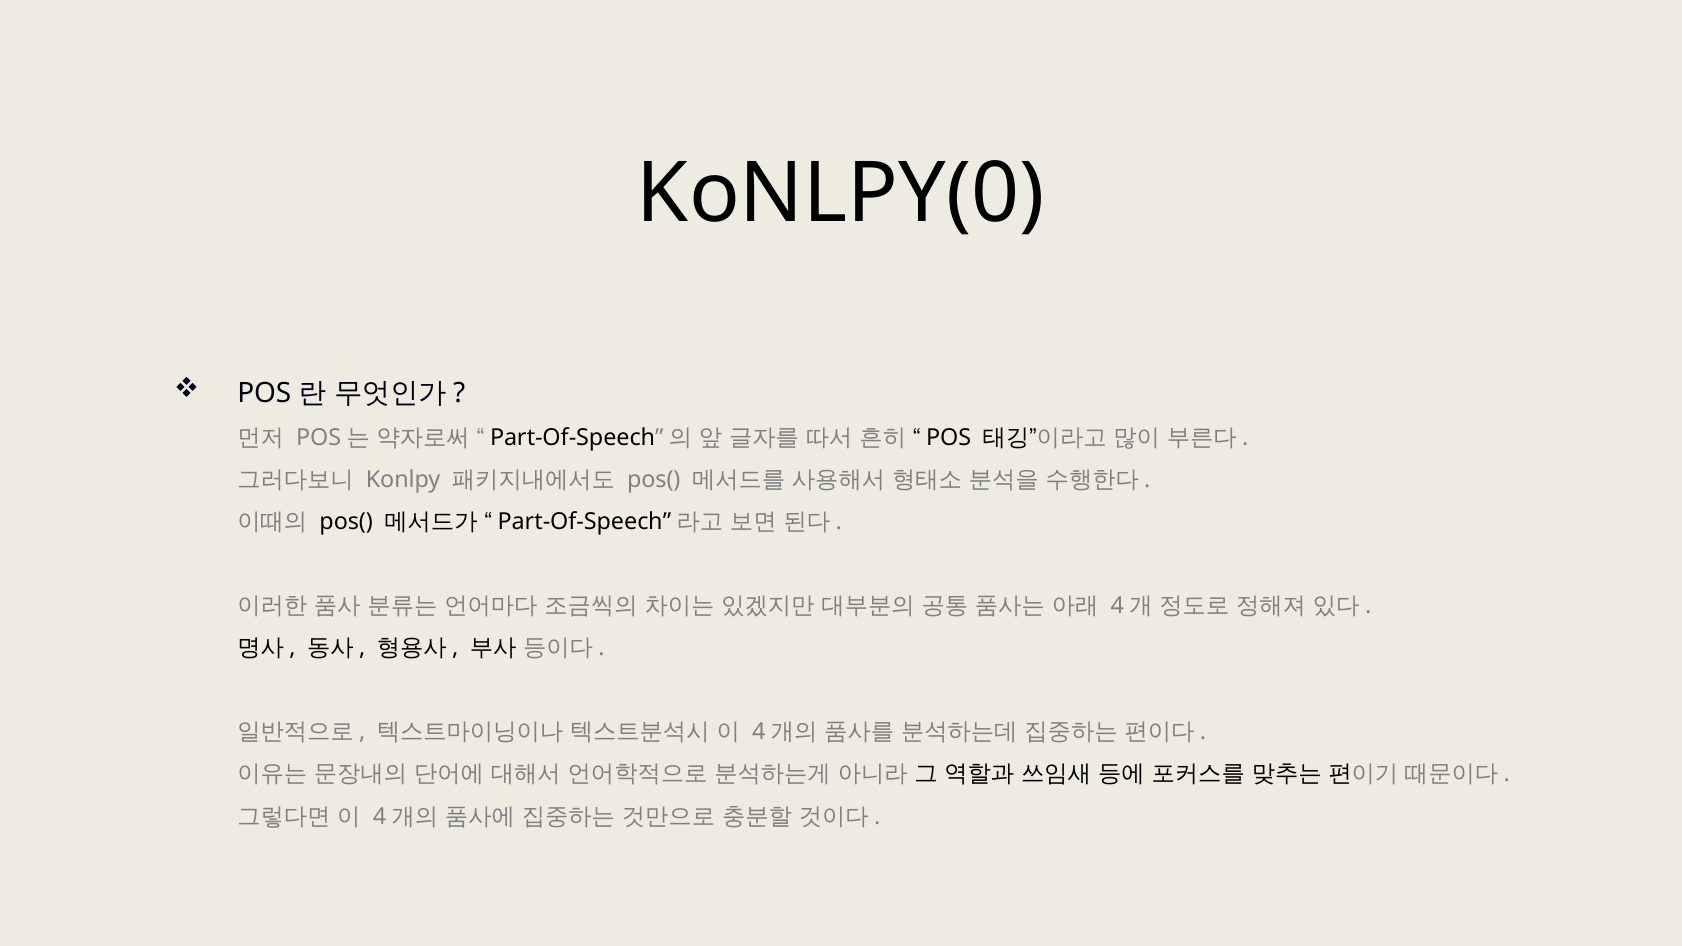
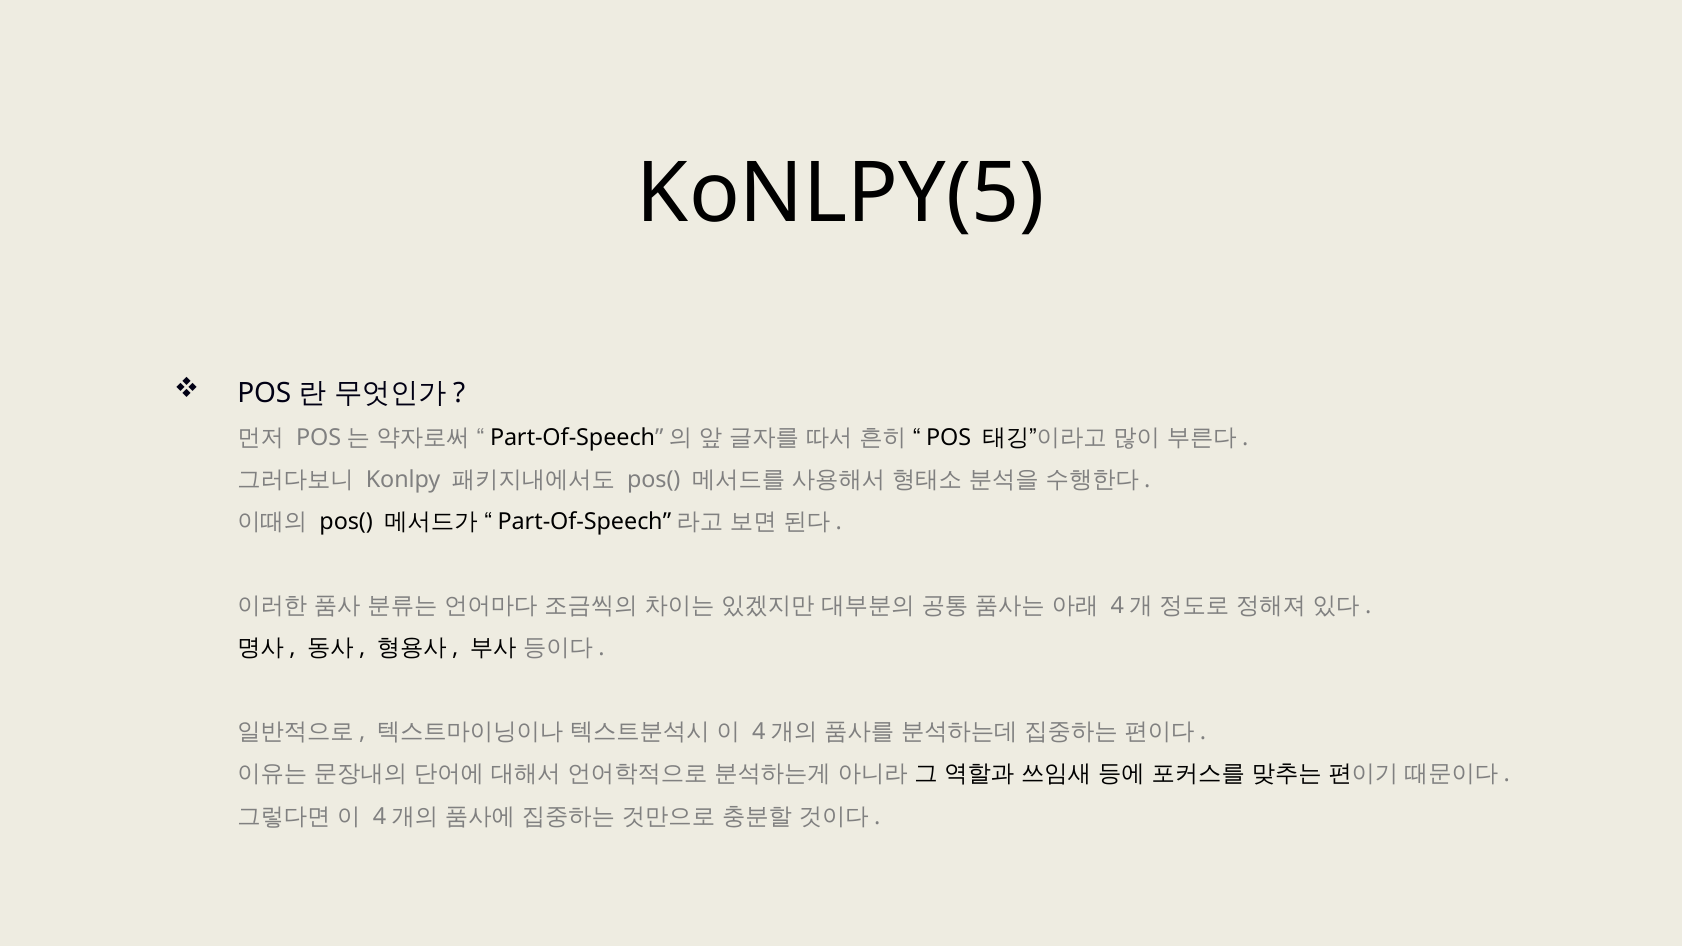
KoNLPY(0: KoNLPY(0 -> KoNLPY(5
